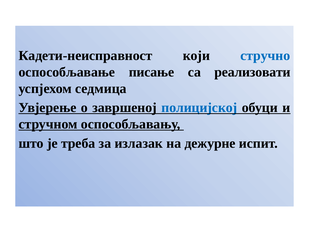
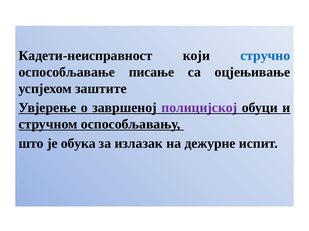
реализовати: реализовати -> оцјењивање
седмица: седмица -> заштите
полицијској colour: blue -> purple
треба: треба -> обука
